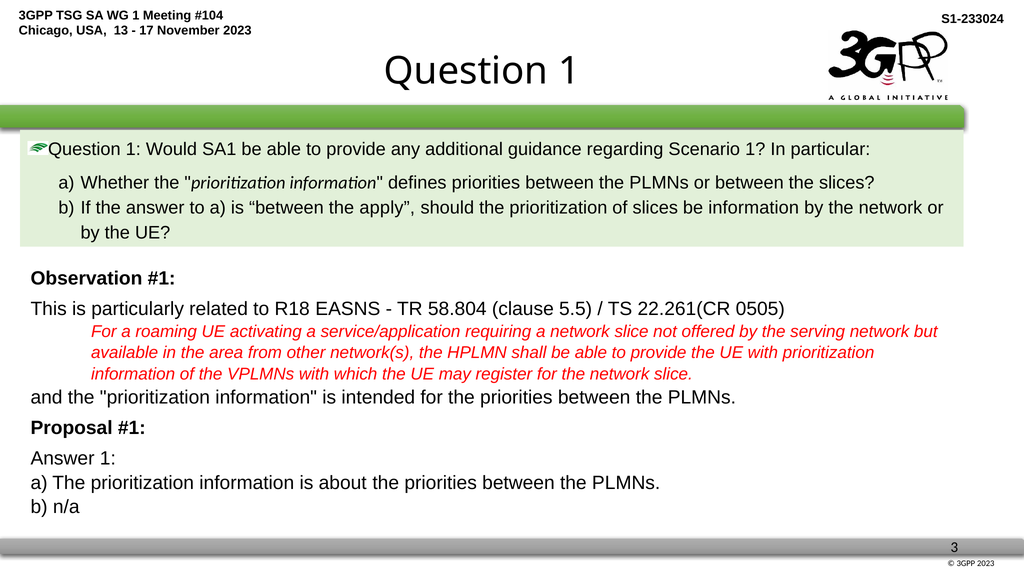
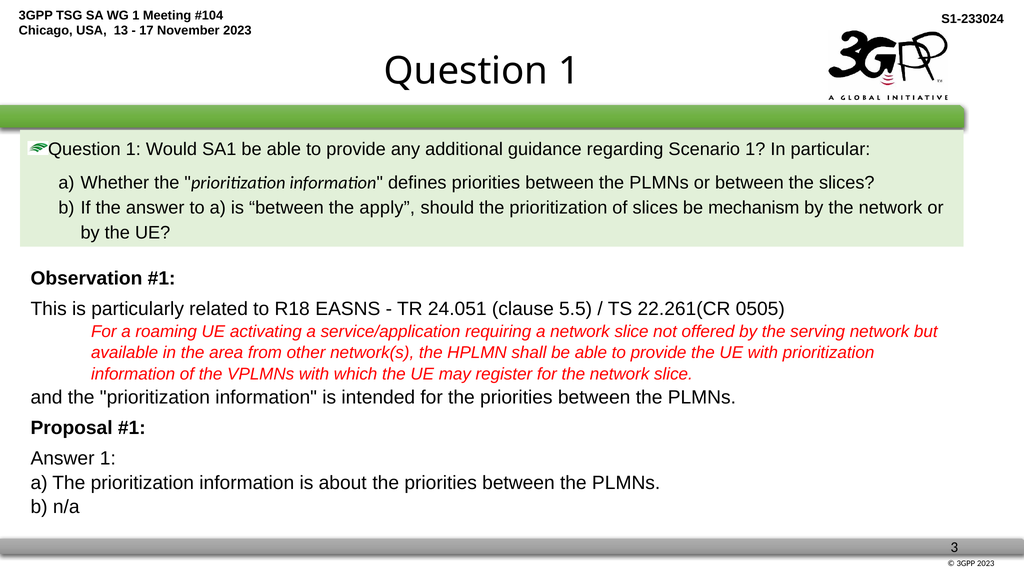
be information: information -> mechanism
58.804: 58.804 -> 24.051
